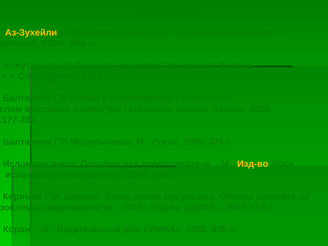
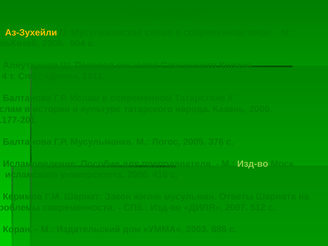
Изд-во at (253, 164) colour: yellow -> light green
